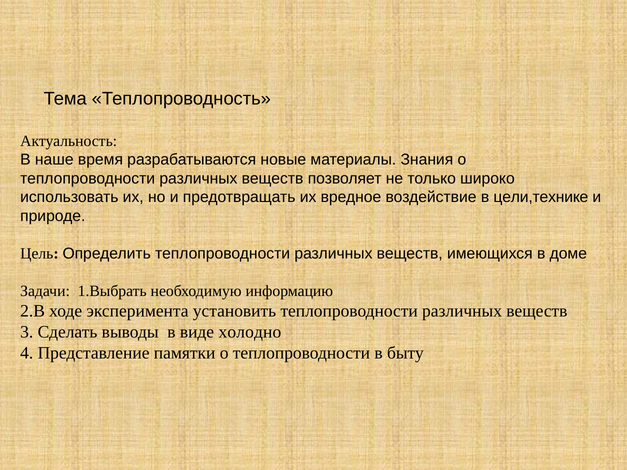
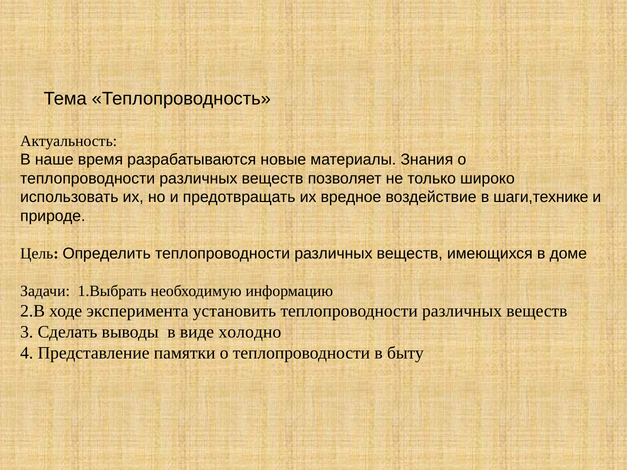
цели,технике: цели,технике -> шаги,технике
